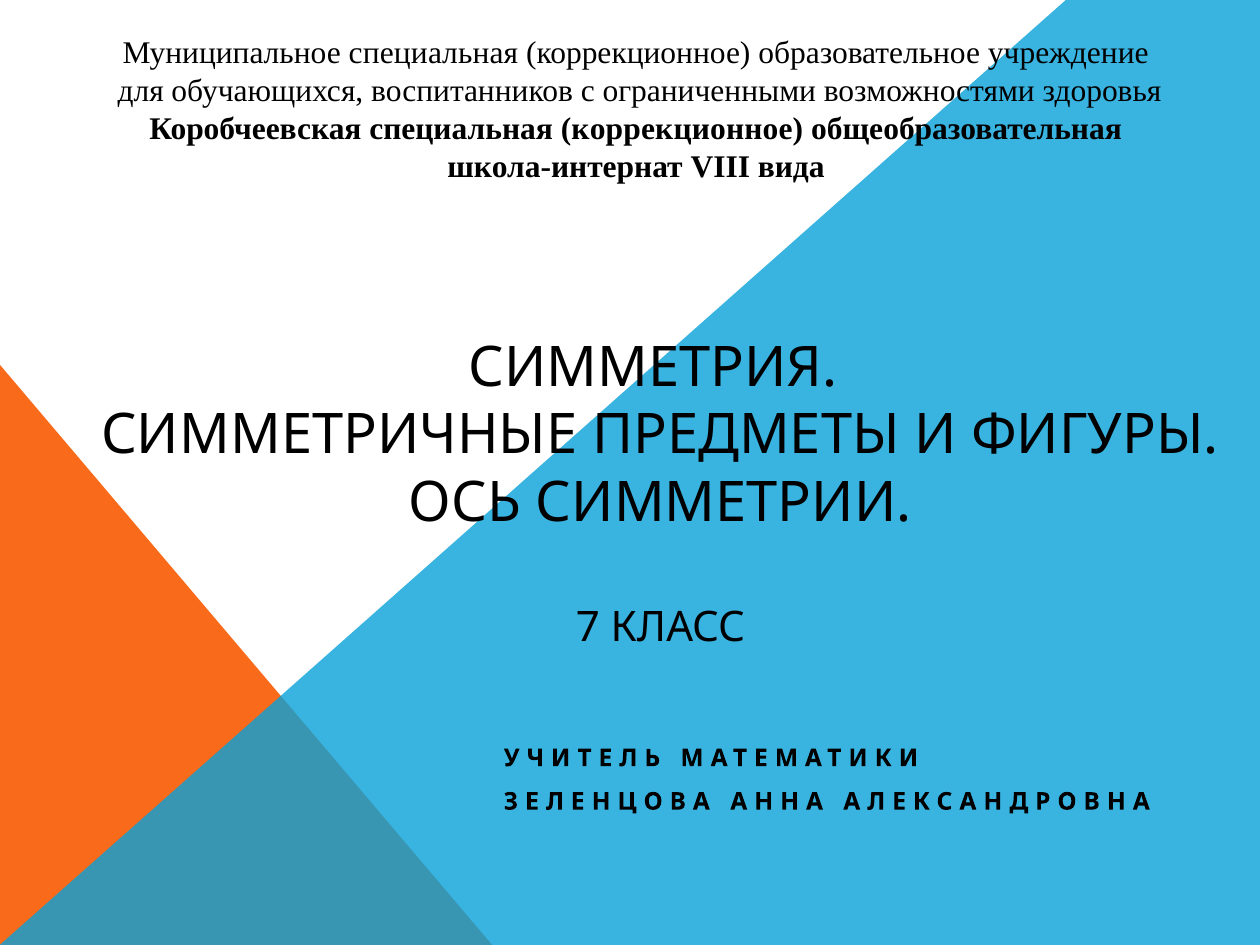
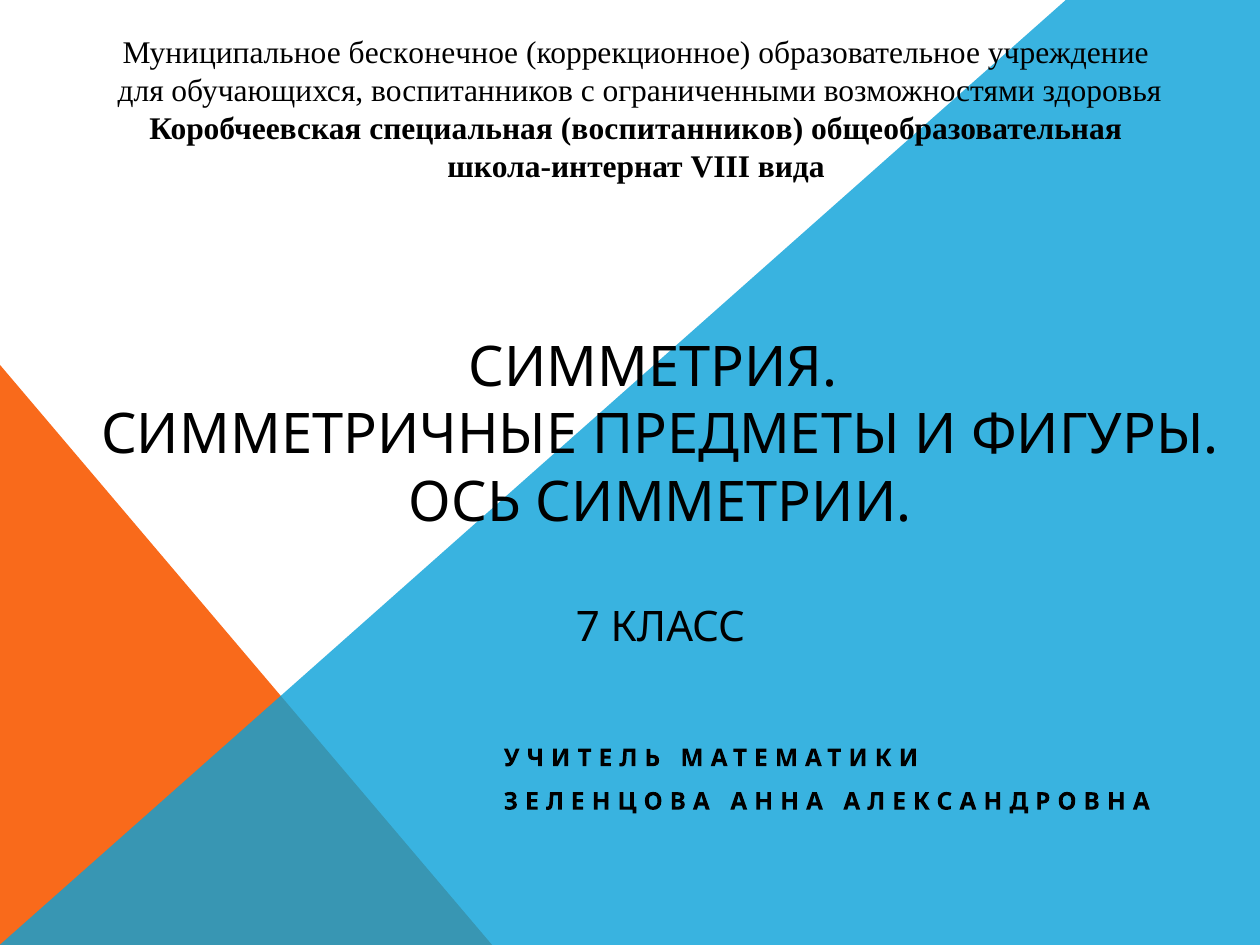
Муниципальное специальная: специальная -> бесконечное
Коробчеевская специальная коррекционное: коррекционное -> воспитанников
